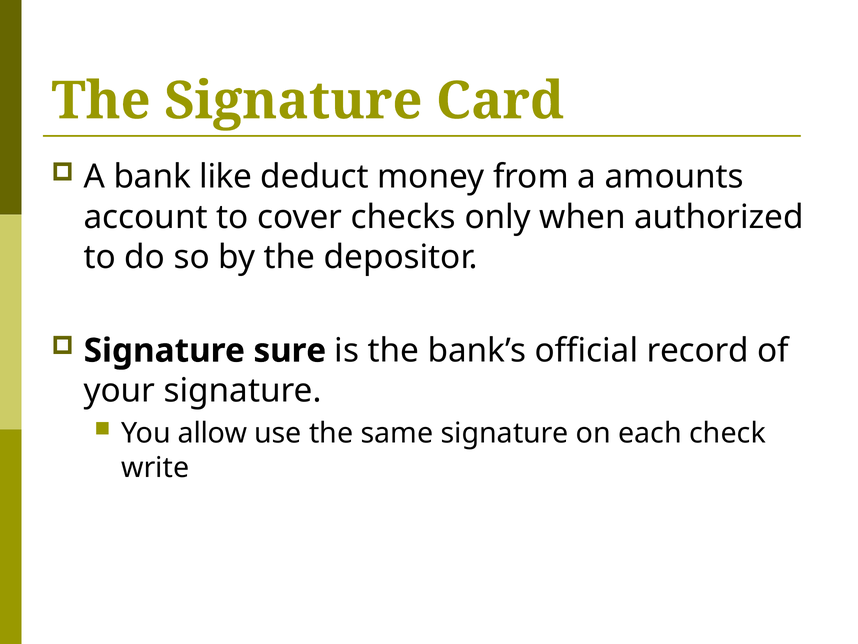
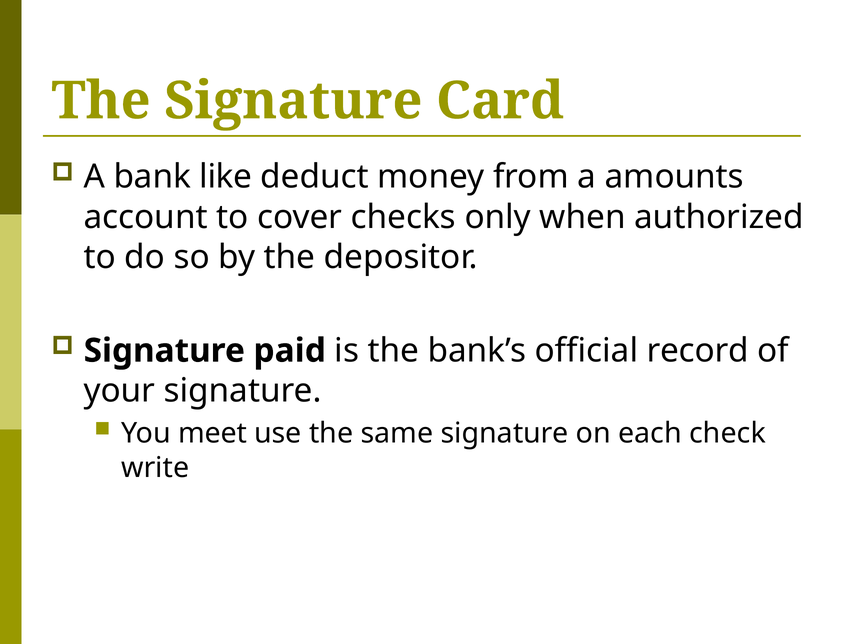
sure: sure -> paid
allow: allow -> meet
